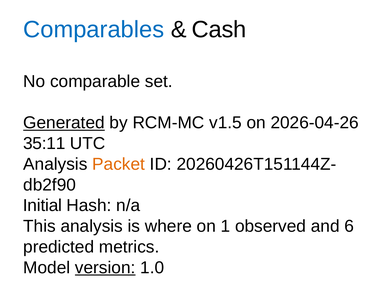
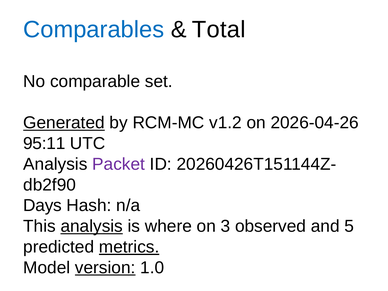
Cash: Cash -> Total
v1.5: v1.5 -> v1.2
35:11: 35:11 -> 95:11
Packet colour: orange -> purple
Initial: Initial -> Days
analysis at (92, 226) underline: none -> present
1: 1 -> 3
6: 6 -> 5
metrics underline: none -> present
